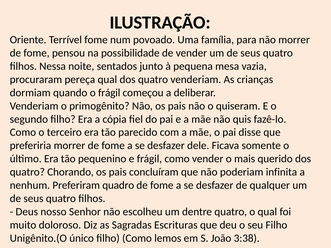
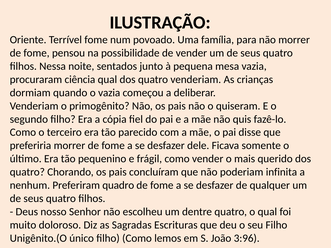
pereça: pereça -> ciência
o frágil: frágil -> vazia
3:38: 3:38 -> 3:96
